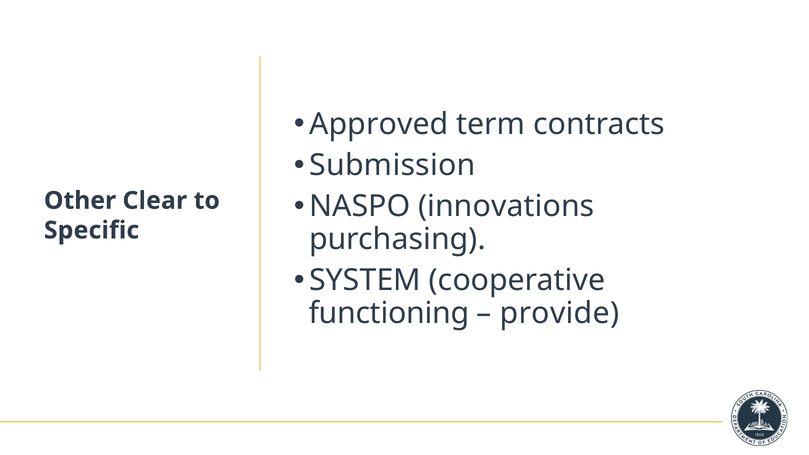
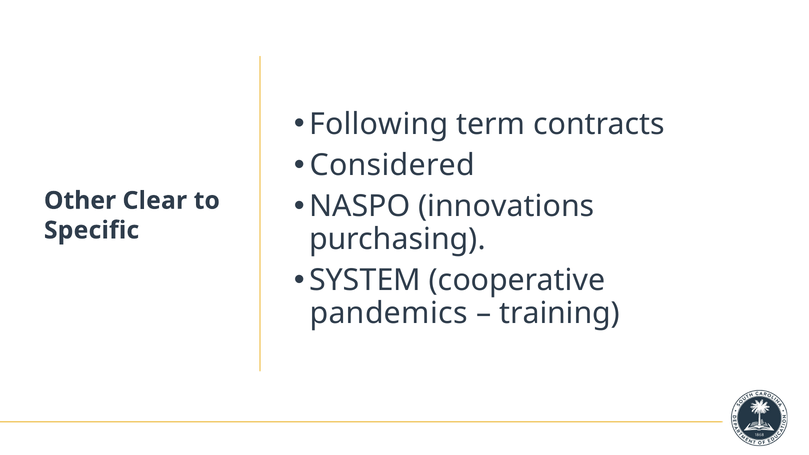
Approved: Approved -> Following
Submission: Submission -> Considered
functioning: functioning -> pandemics
provide: provide -> training
